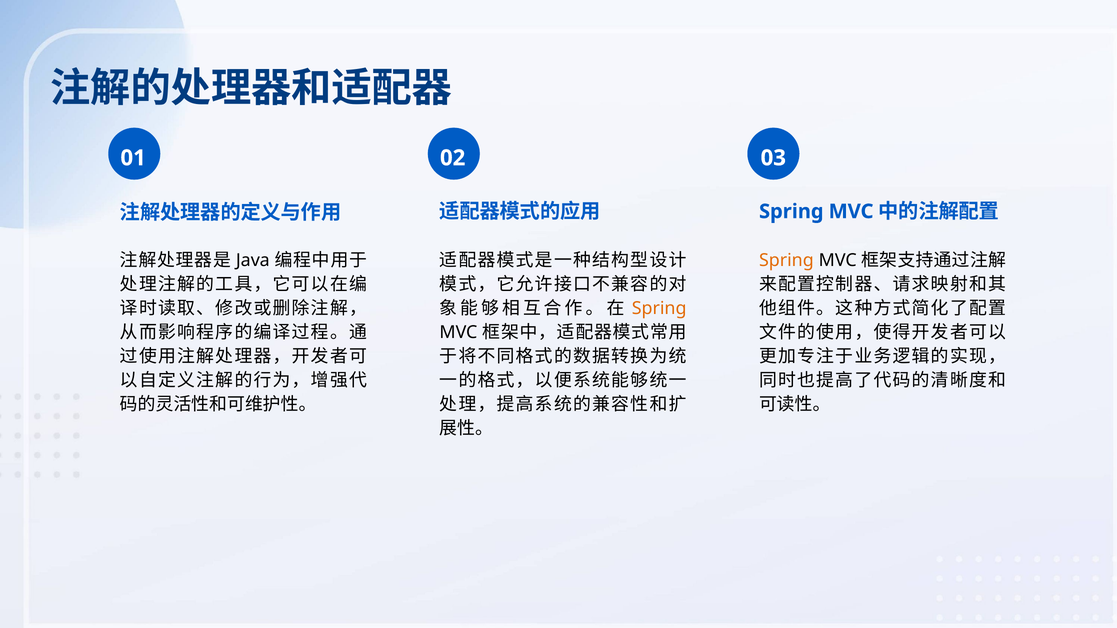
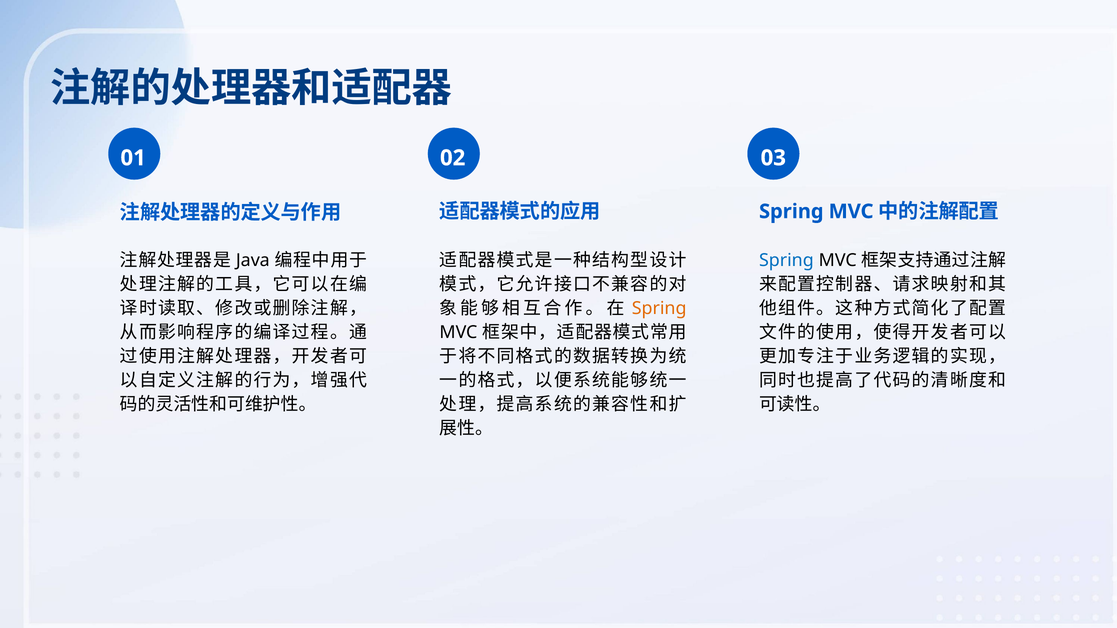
Spring at (786, 261) colour: orange -> blue
